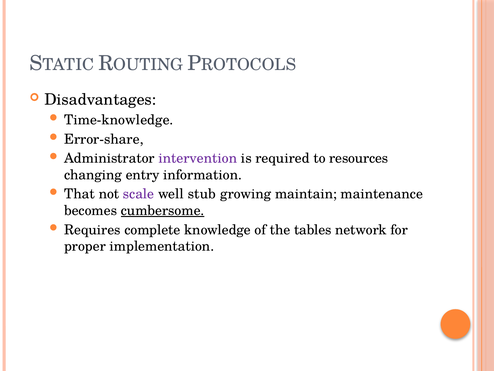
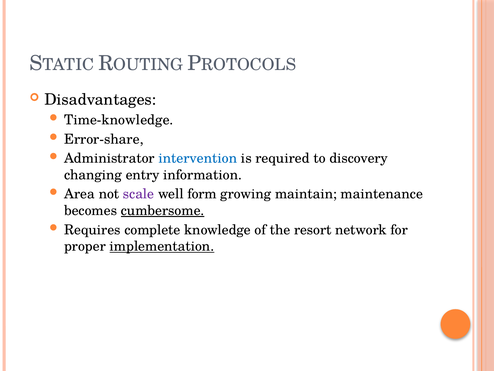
intervention colour: purple -> blue
resources: resources -> discovery
That: That -> Area
stub: stub -> form
tables: tables -> resort
implementation underline: none -> present
